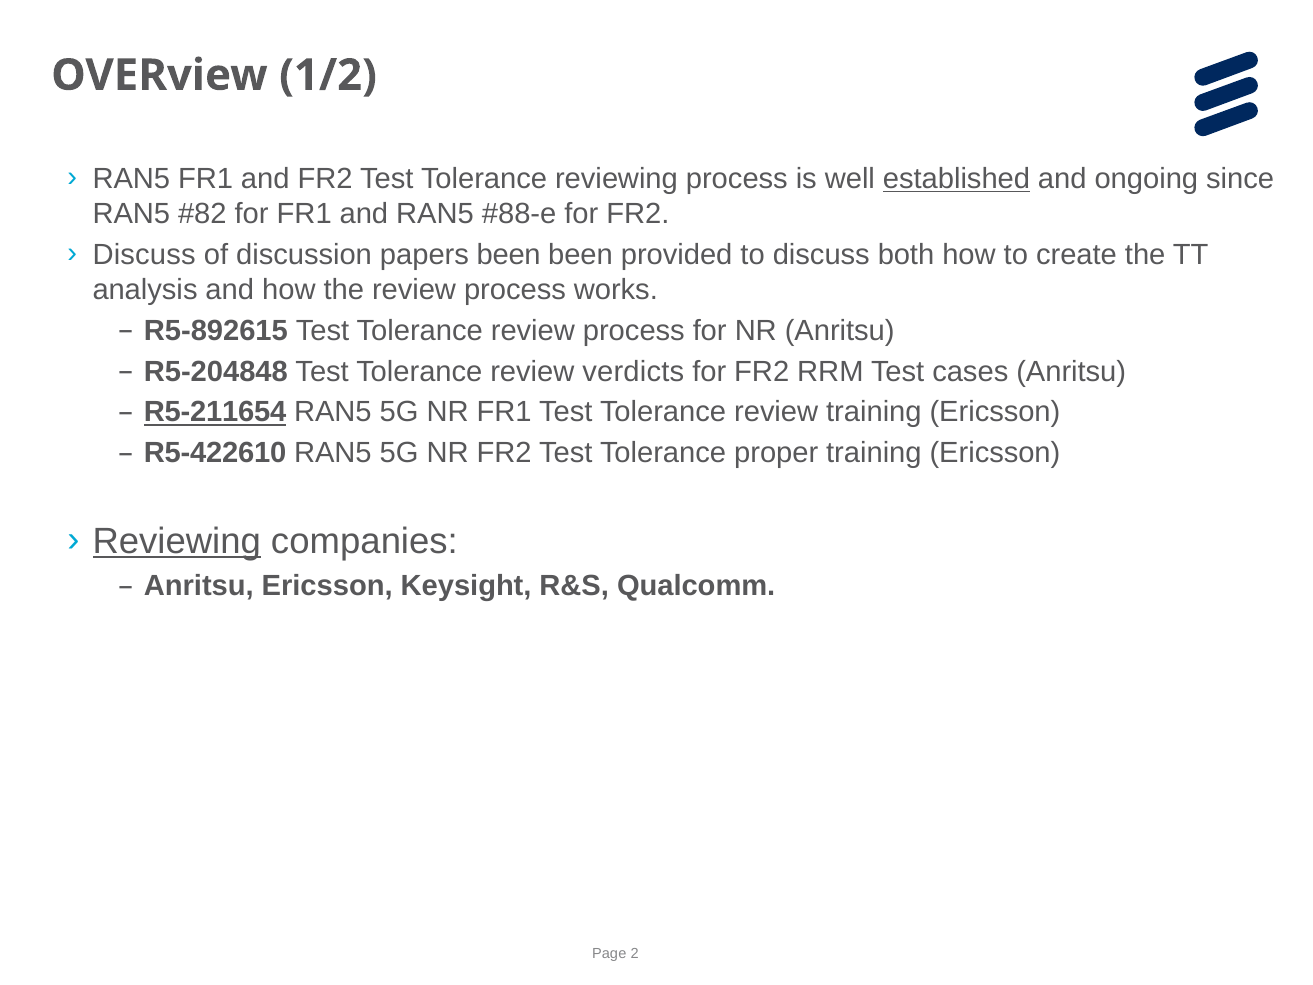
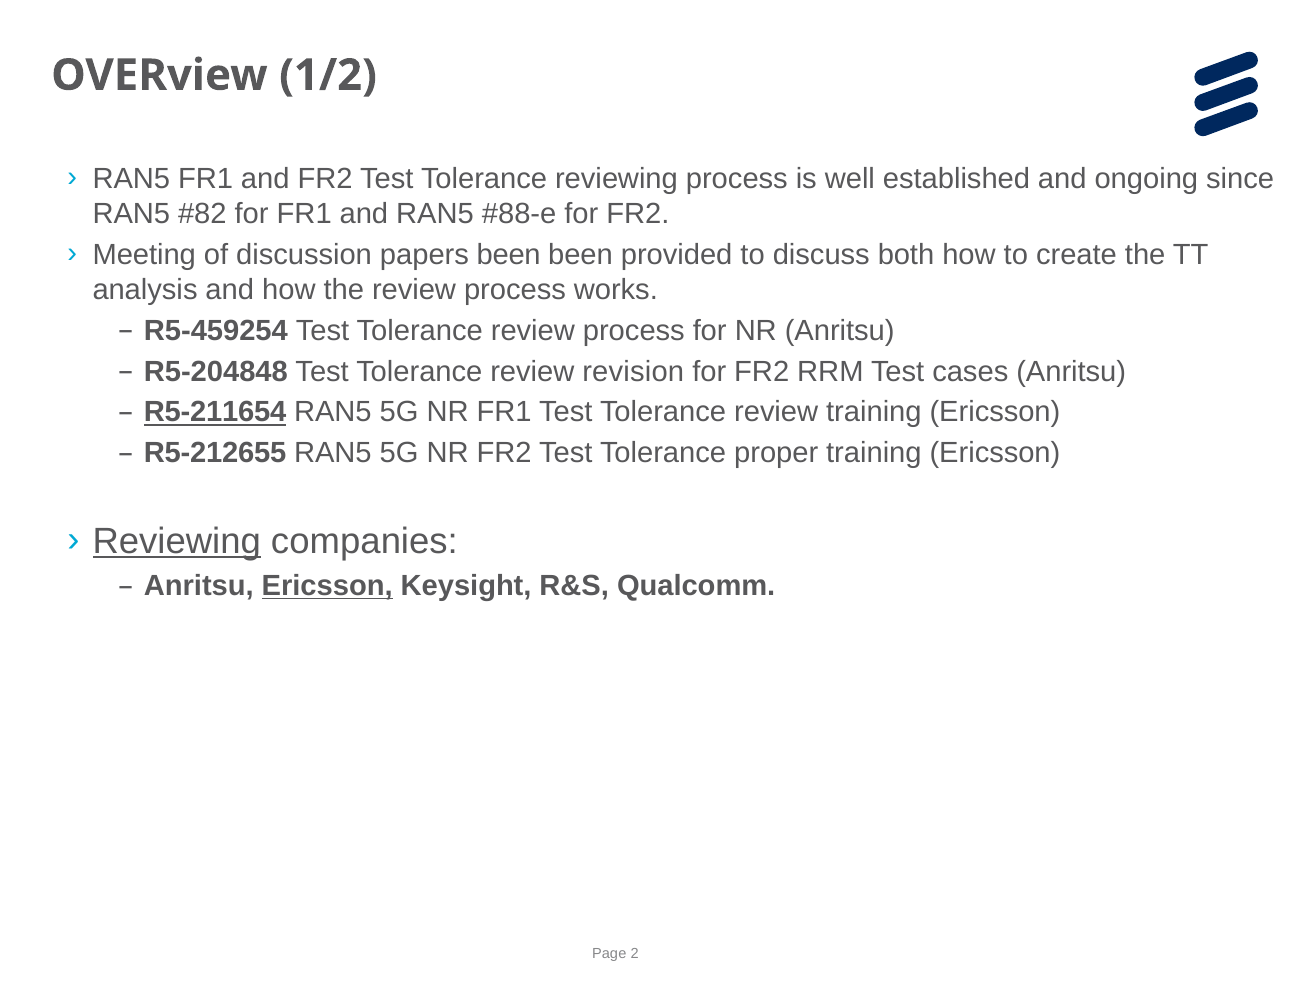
established underline: present -> none
Discuss at (144, 255): Discuss -> Meeting
R5-892615: R5-892615 -> R5-459254
verdicts: verdicts -> revision
R5-422610: R5-422610 -> R5-212655
Ericsson at (327, 586) underline: none -> present
